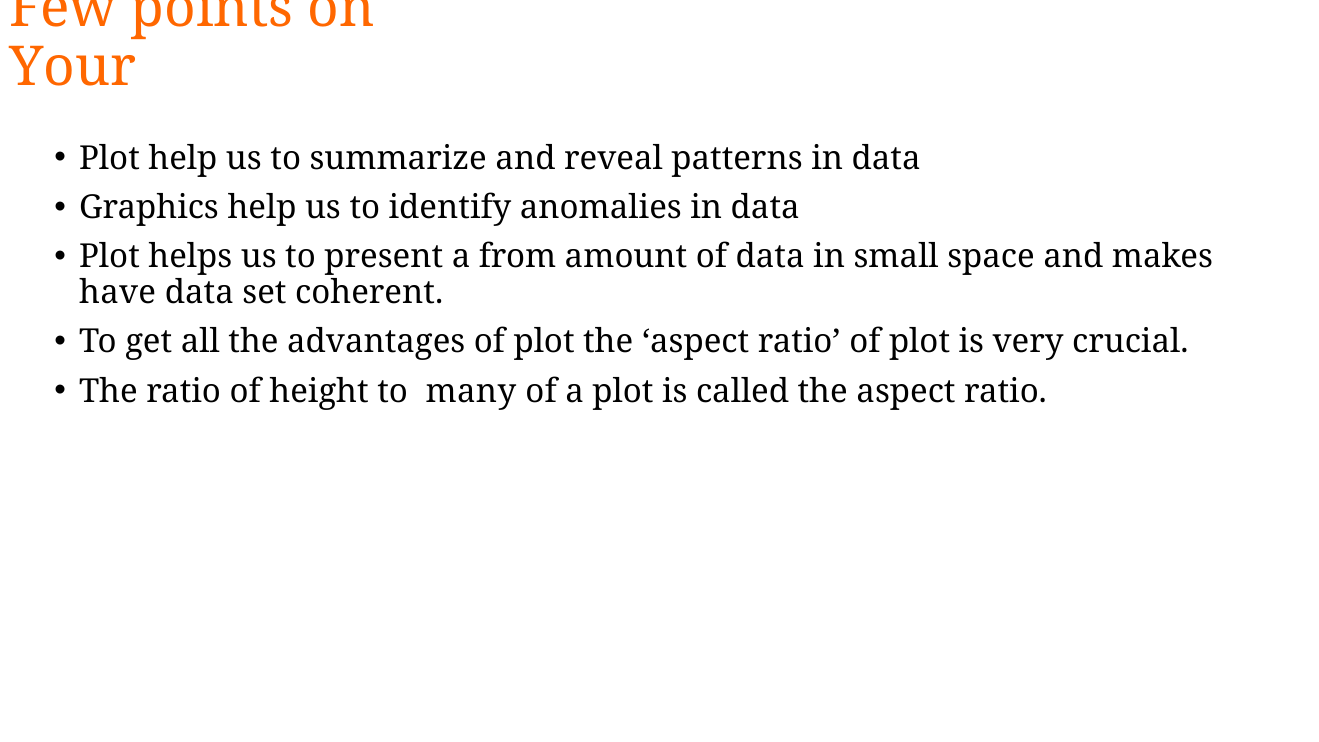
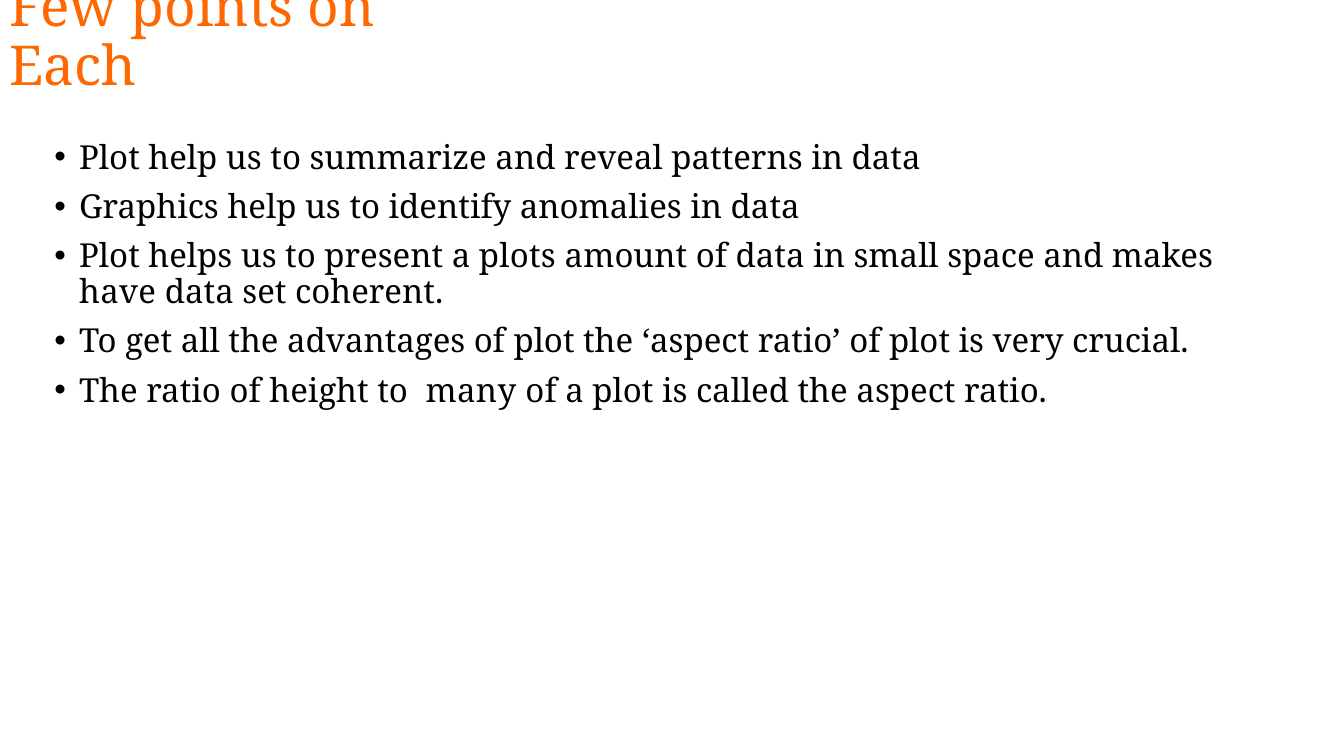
Your: Your -> Each
from: from -> plots
